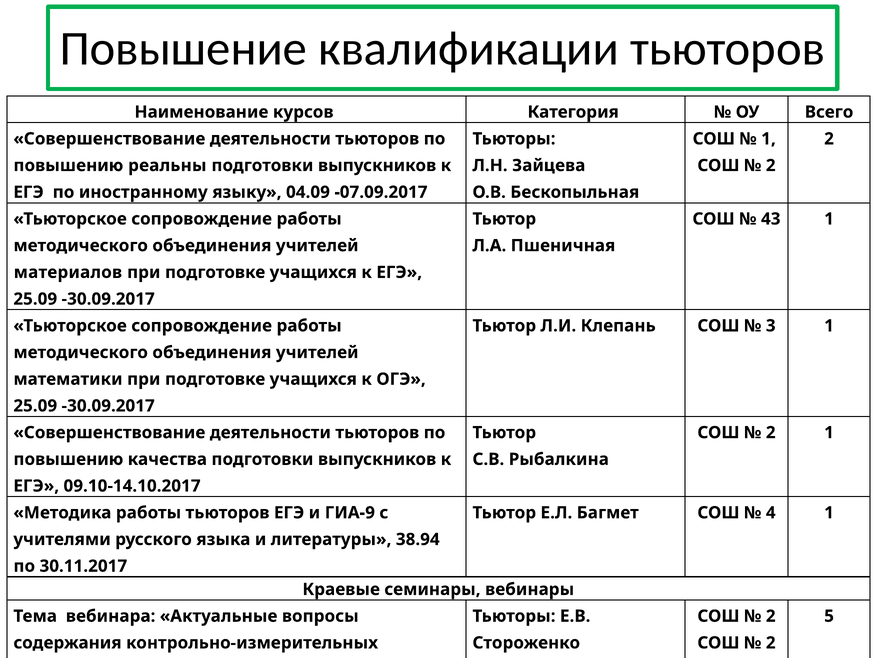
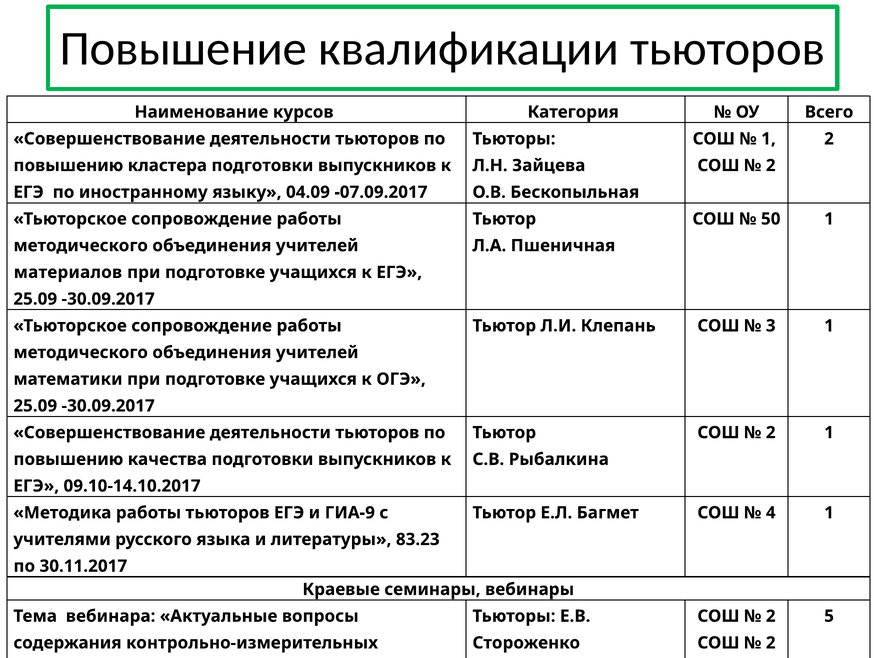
реальны: реальны -> кластера
43: 43 -> 50
38.94: 38.94 -> 83.23
